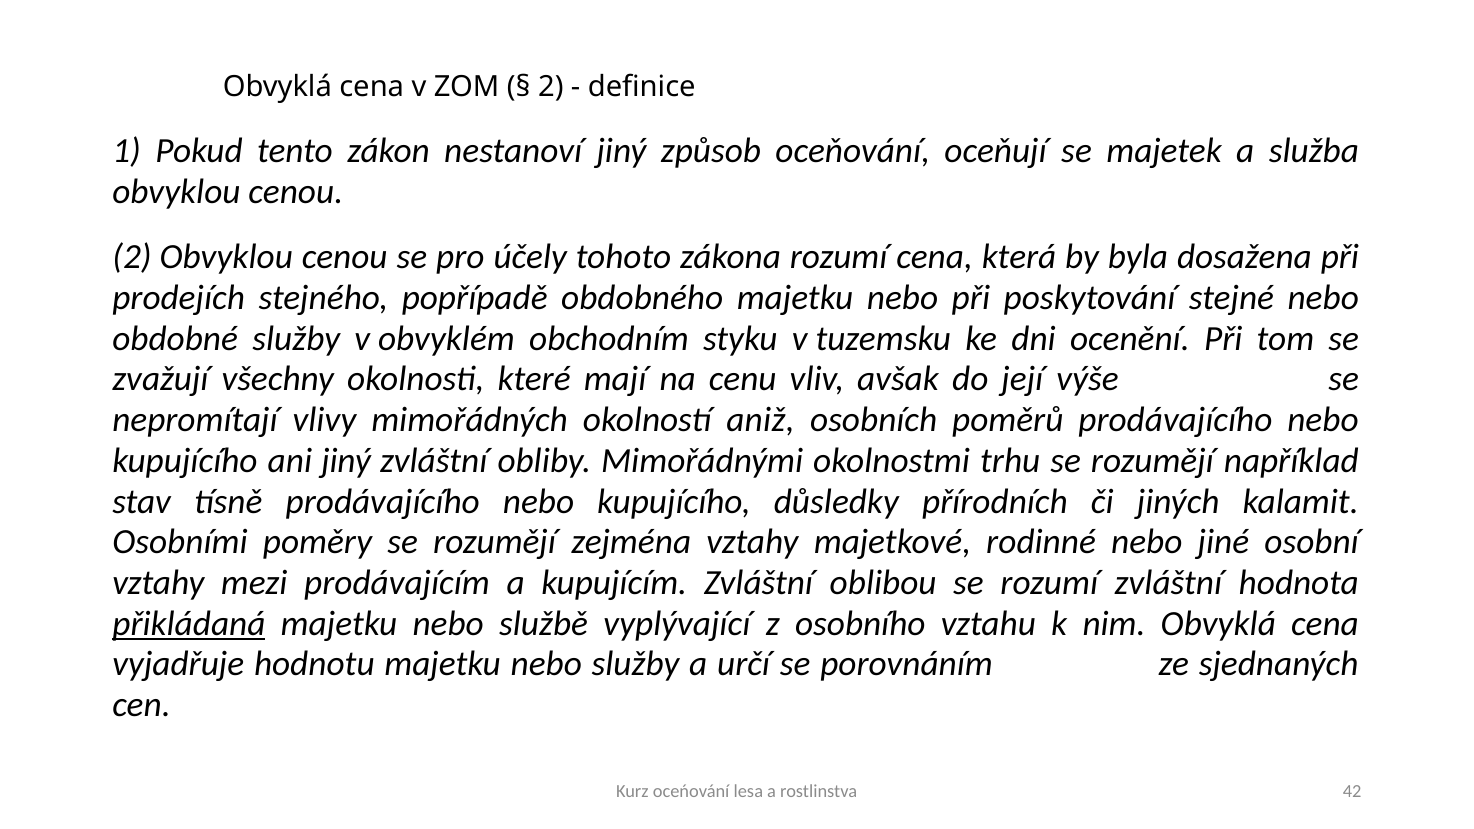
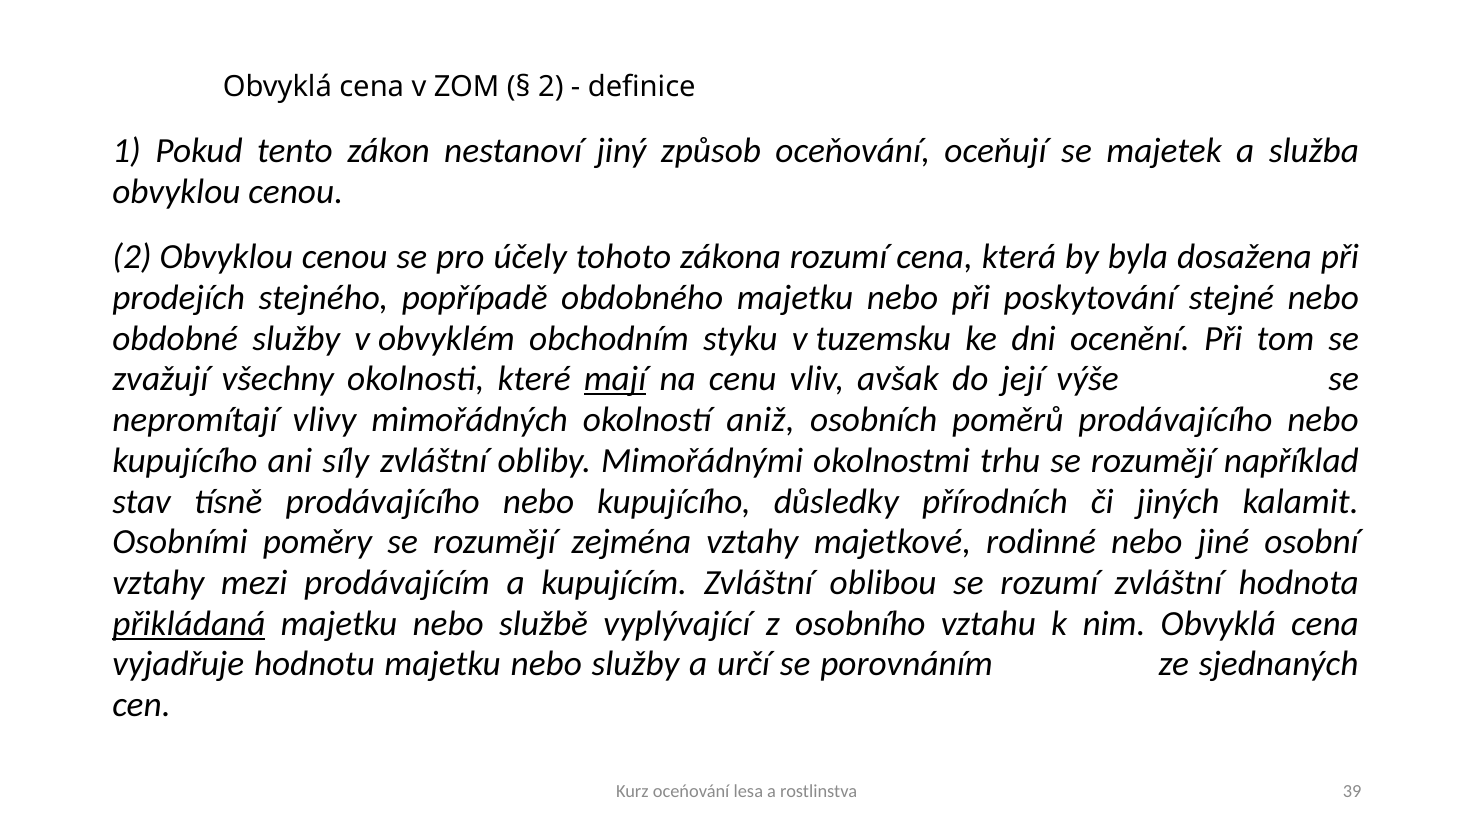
mají underline: none -> present
ani jiný: jiný -> síly
42: 42 -> 39
